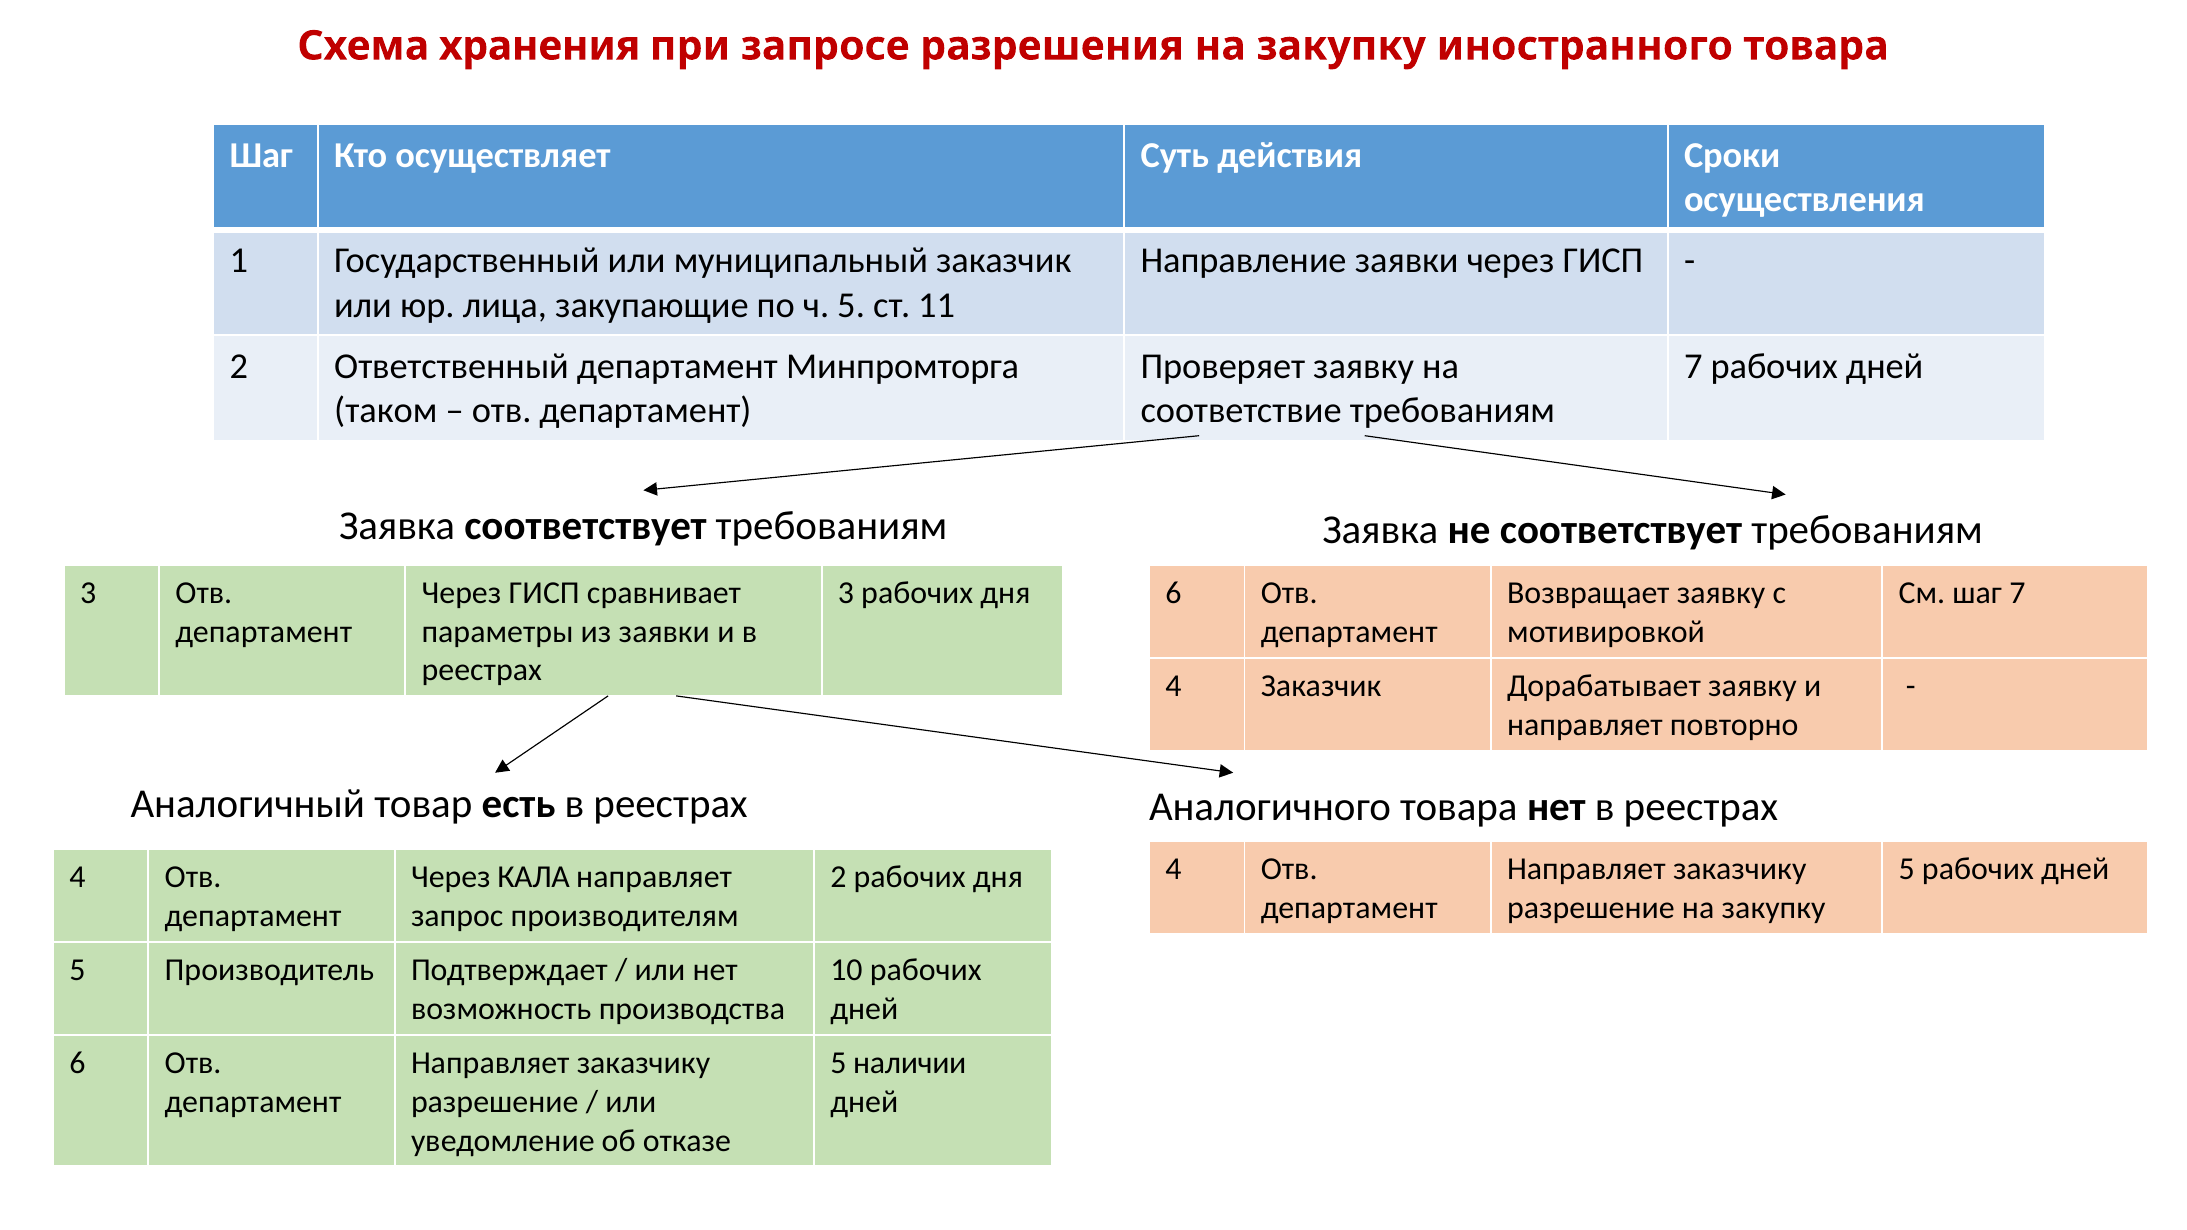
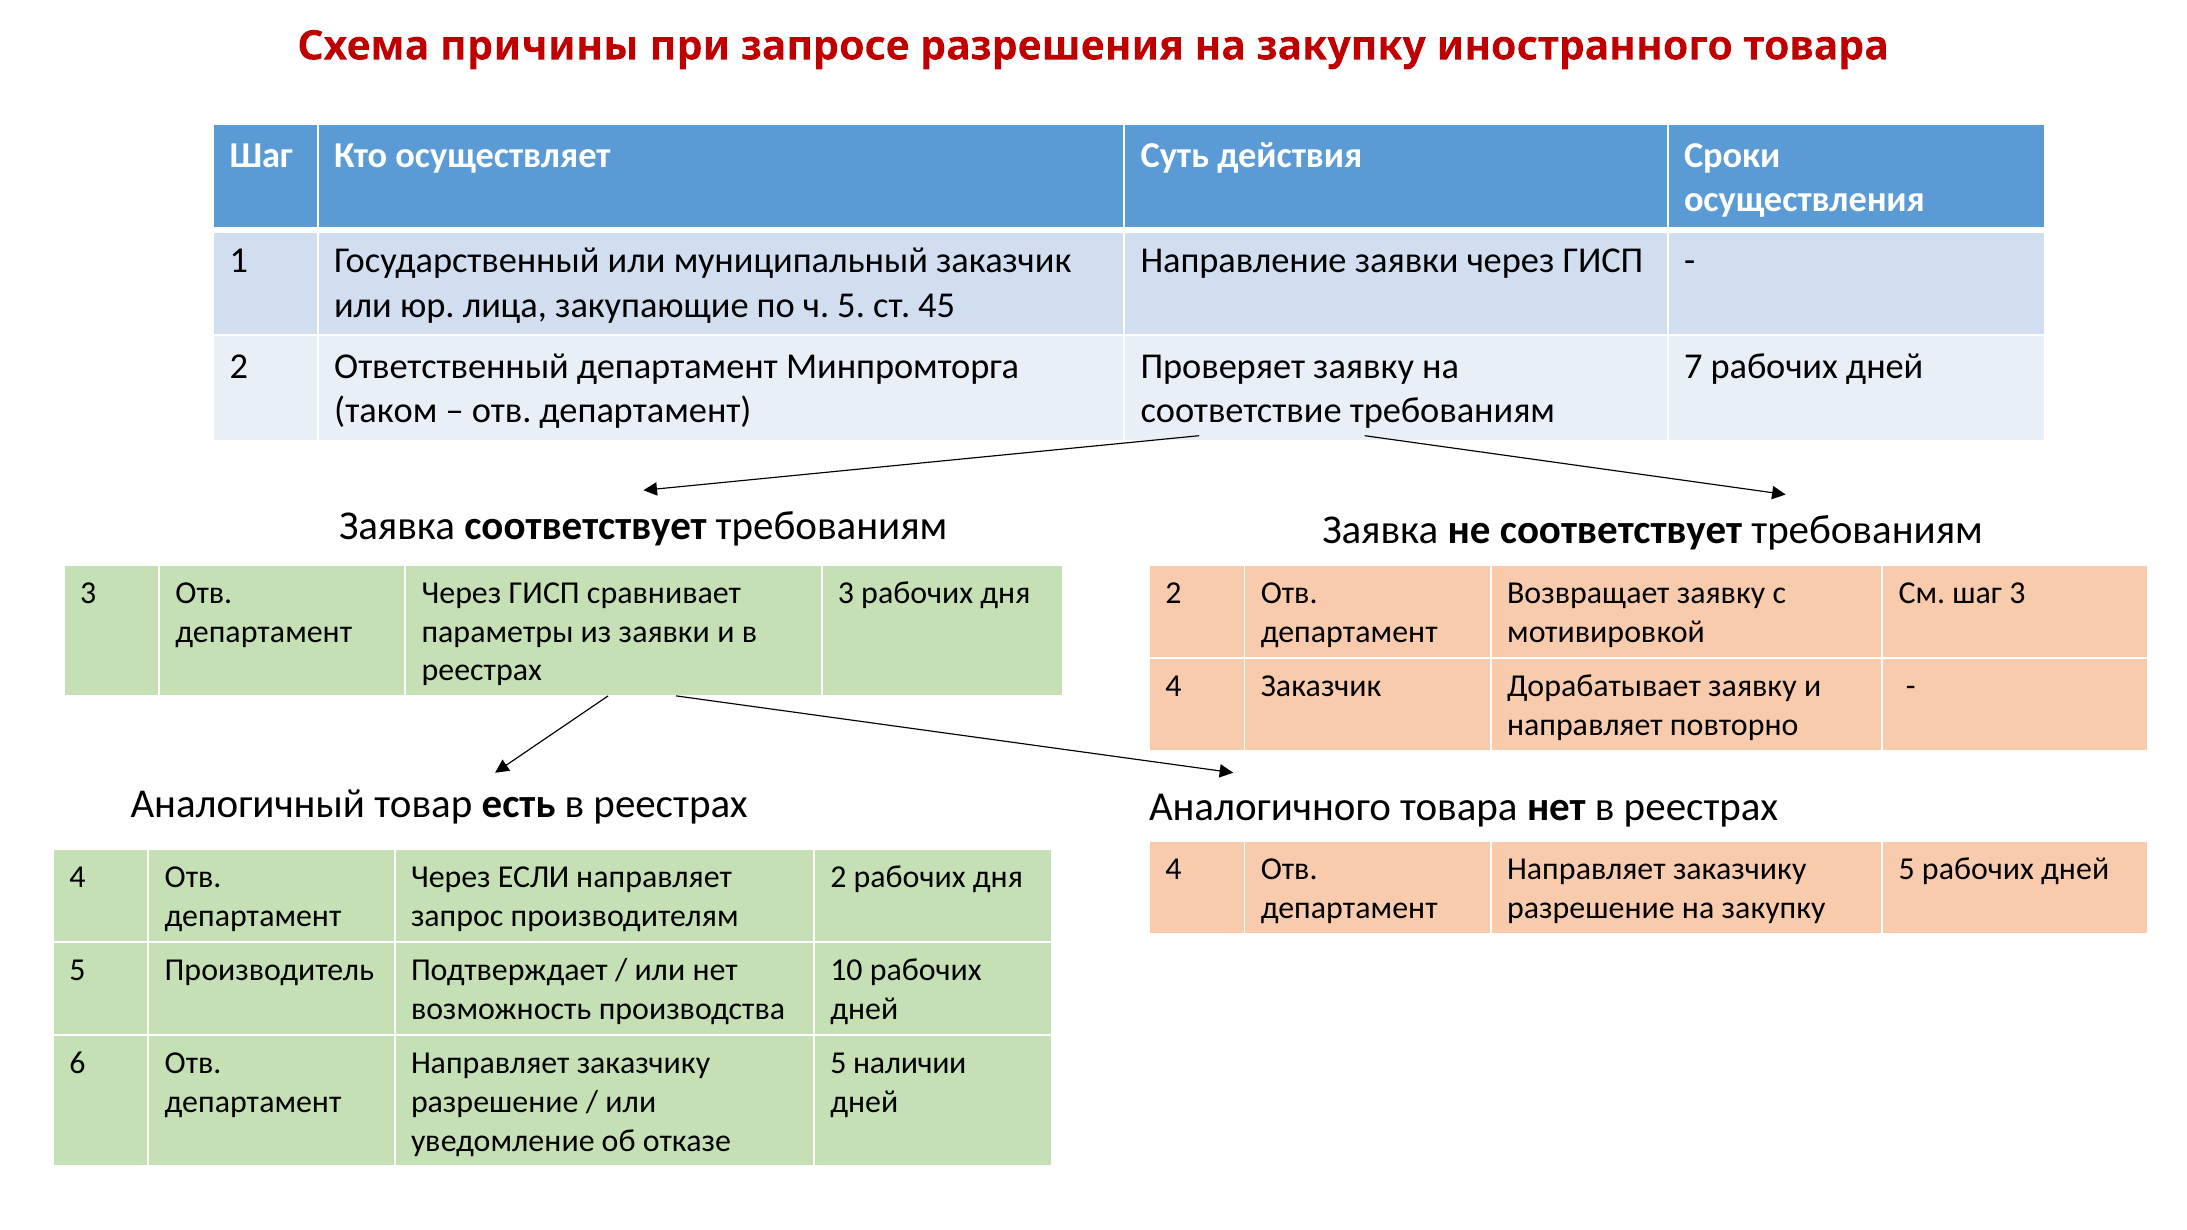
хранения: хранения -> причины
11: 11 -> 45
дня 6: 6 -> 2
шаг 7: 7 -> 3
КАЛА: КАЛА -> ЕСЛИ
